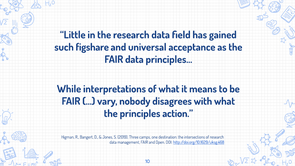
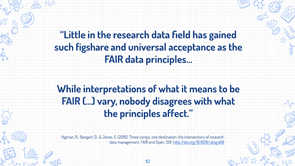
action: action -> affect
